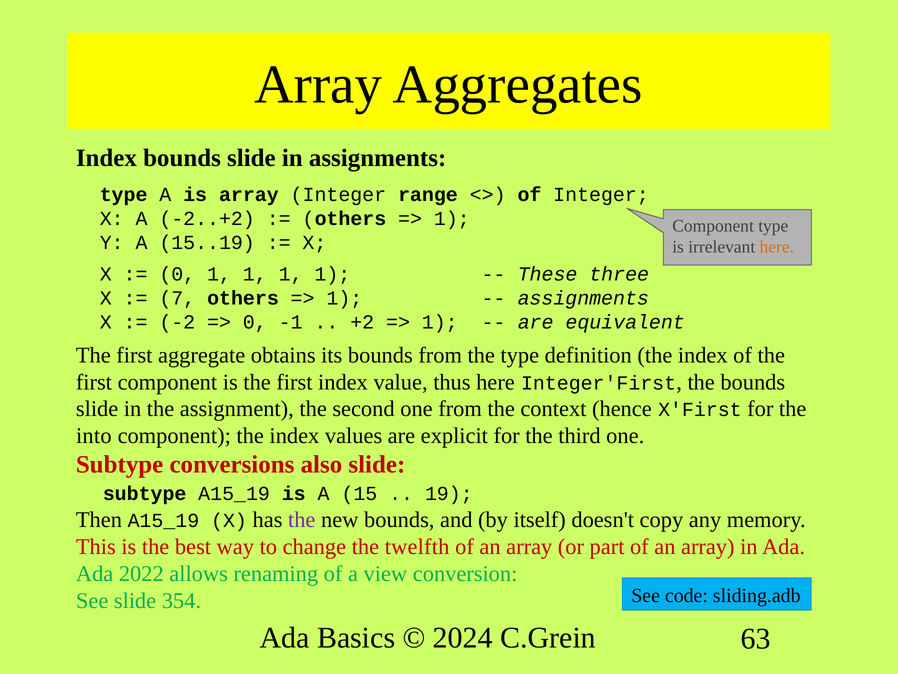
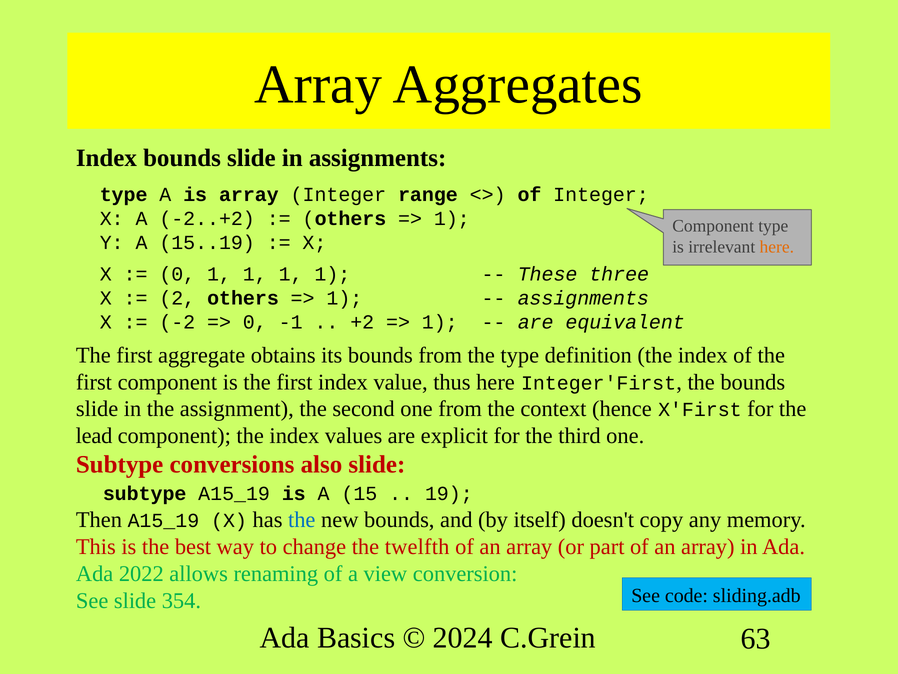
7: 7 -> 2
into: into -> lead
the at (302, 520) colour: purple -> blue
